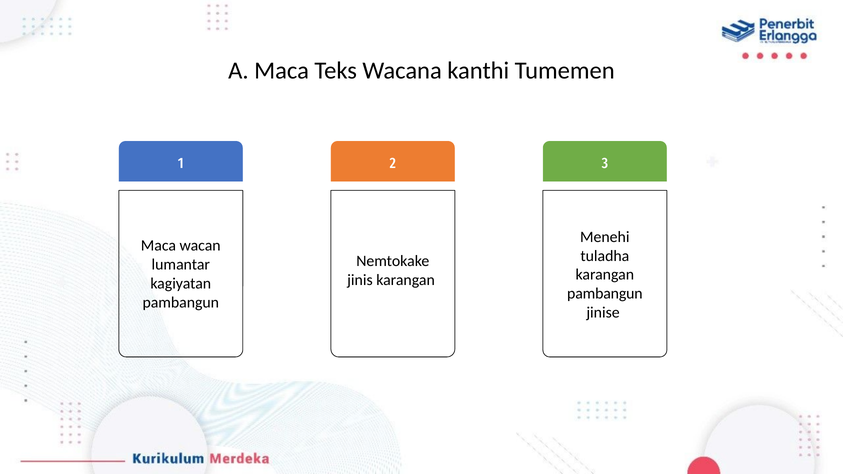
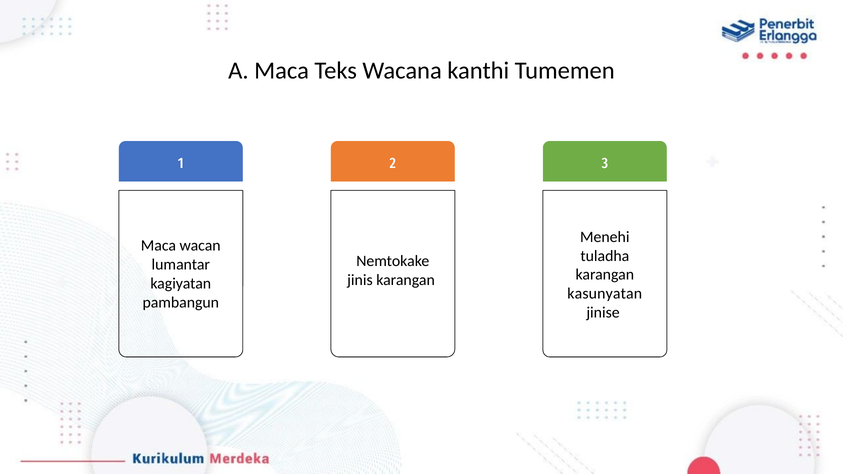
pambangun at (605, 294): pambangun -> kasunyatan
